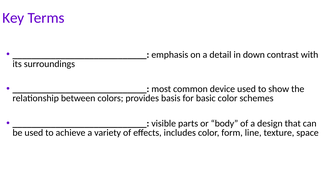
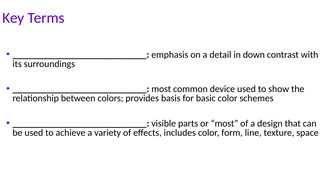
or body: body -> most
